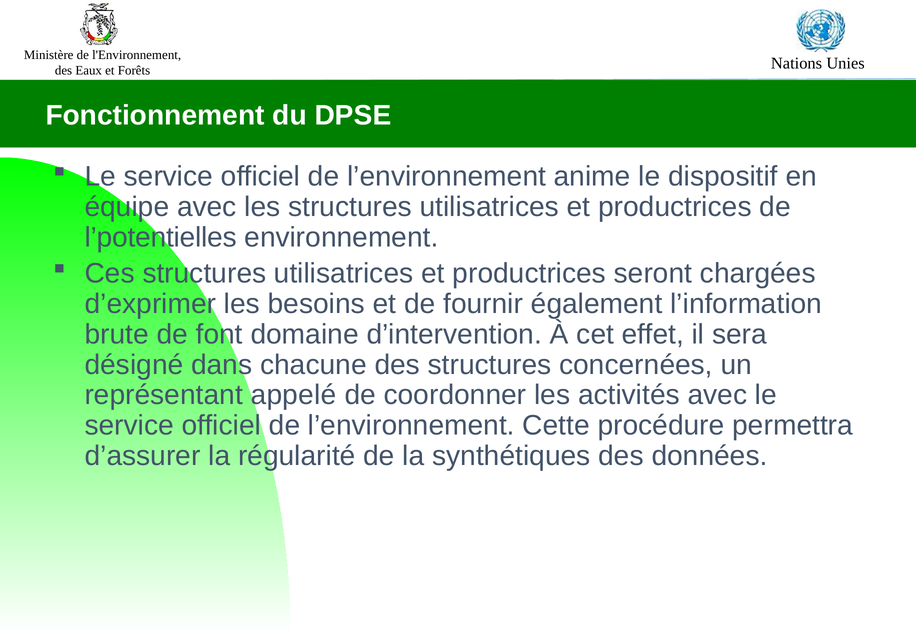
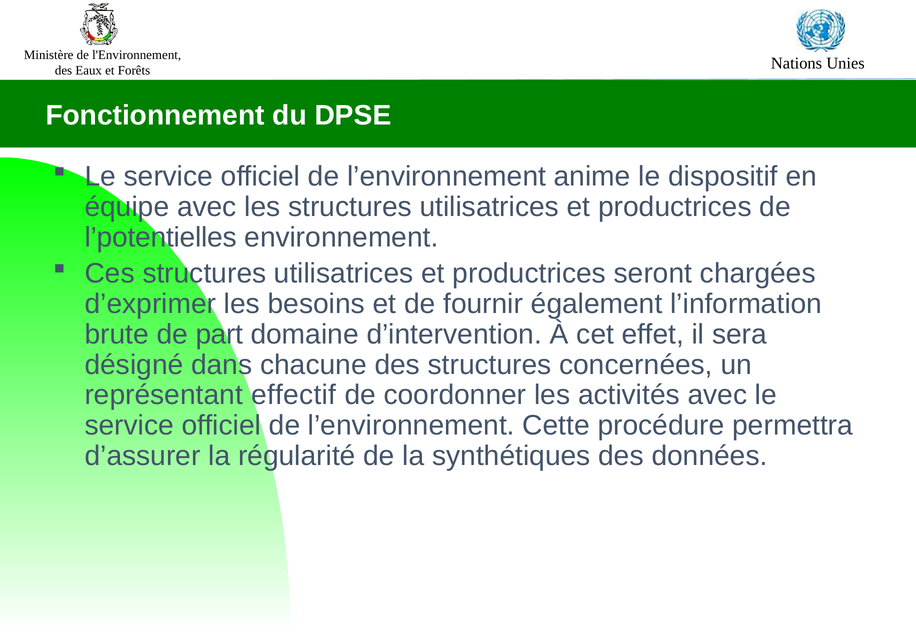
font: font -> part
appelé: appelé -> effectif
